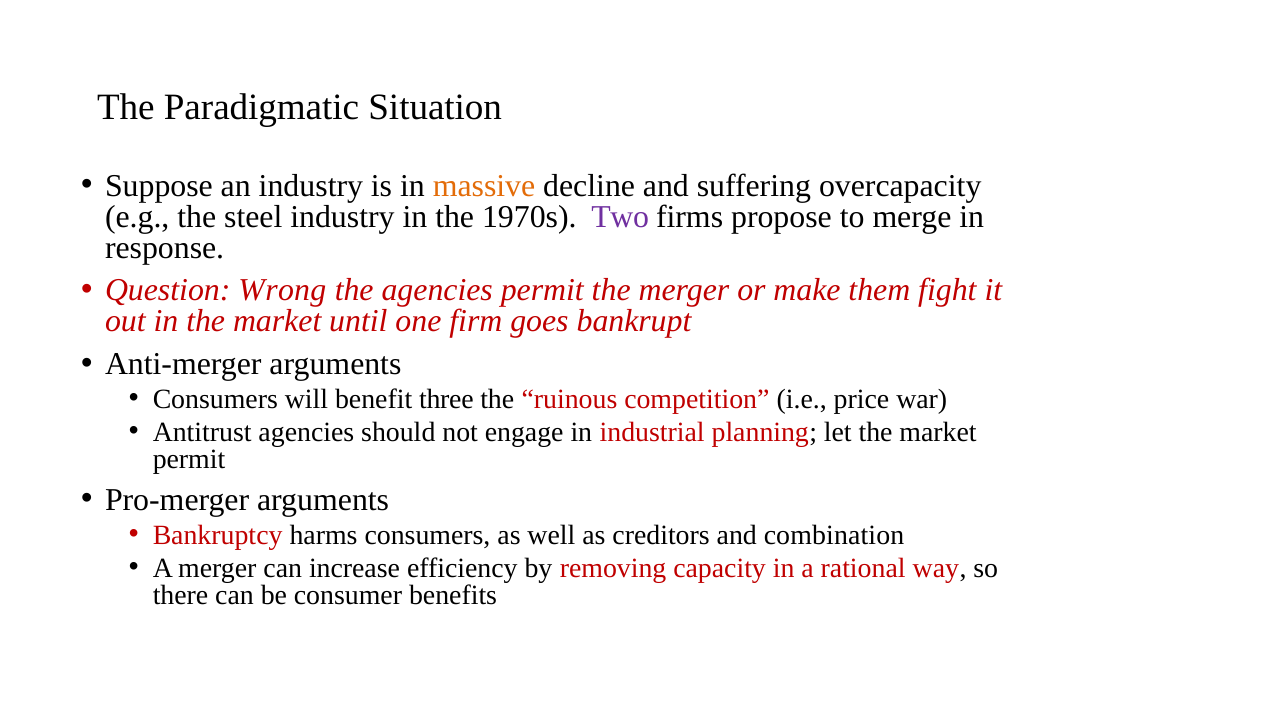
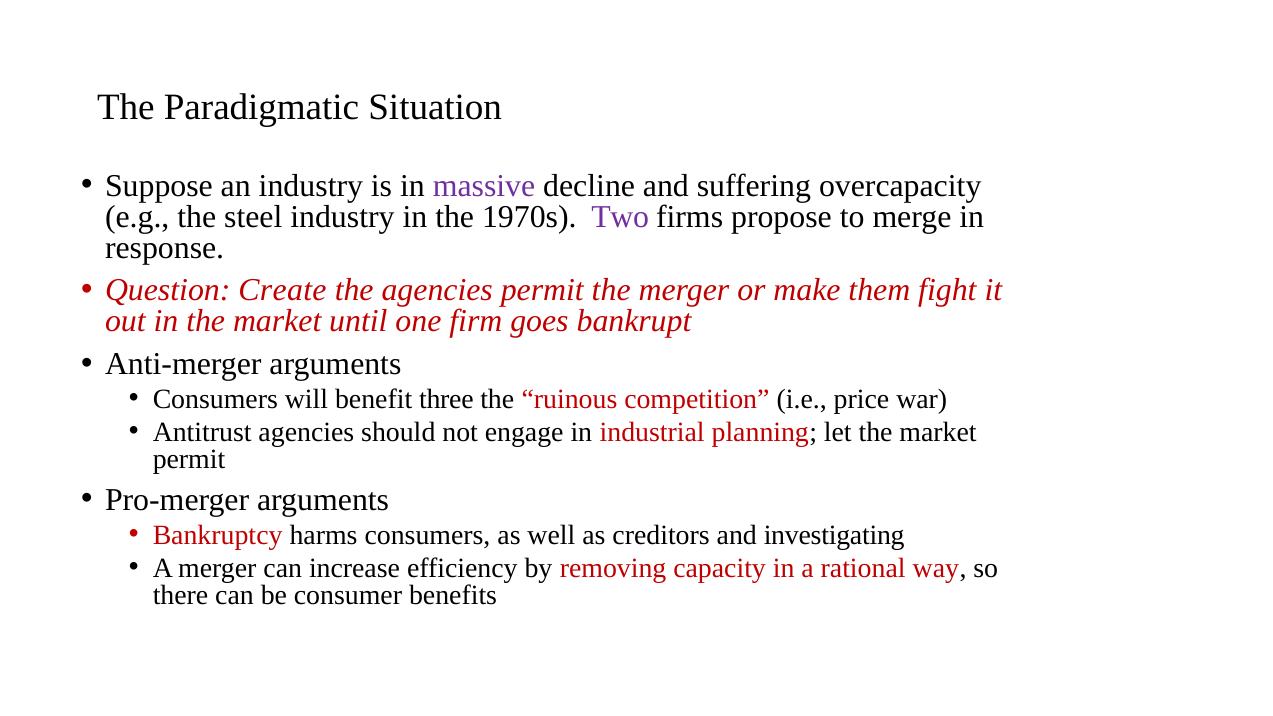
massive colour: orange -> purple
Wrong: Wrong -> Create
combination: combination -> investigating
